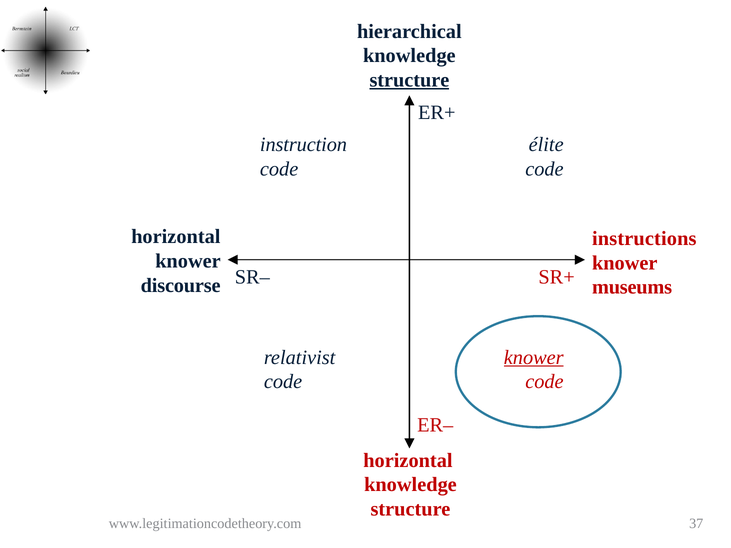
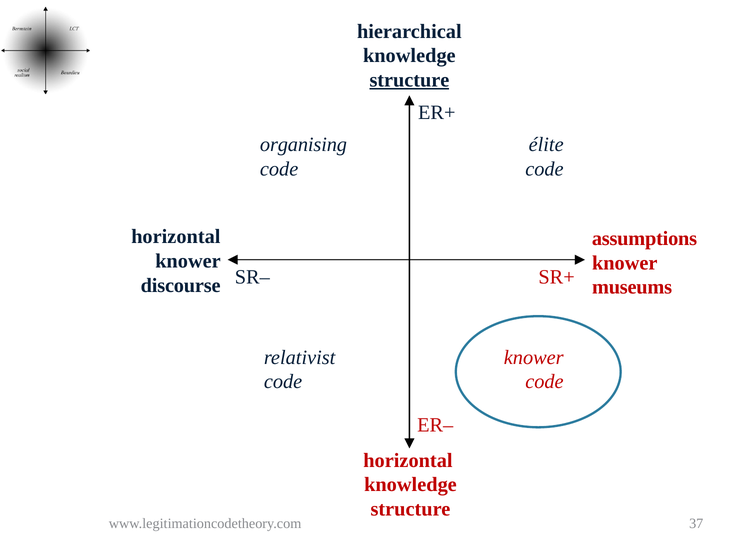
instruction: instruction -> organising
instructions: instructions -> assumptions
knower at (534, 357) underline: present -> none
